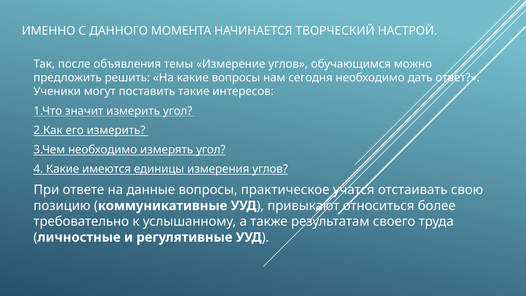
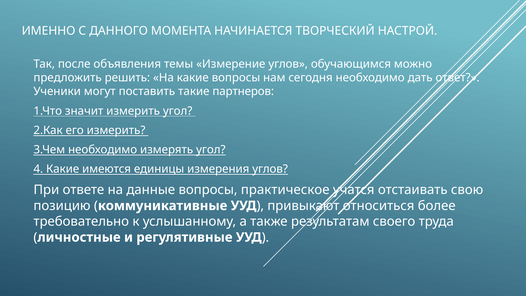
интересов: интересов -> партнеров
